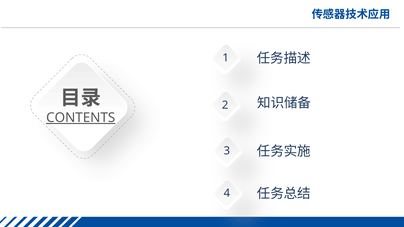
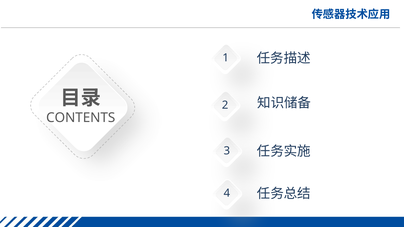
CONTENTS underline: present -> none
